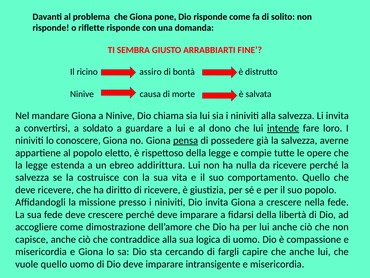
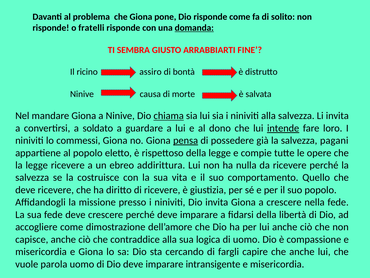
riflette: riflette -> fratelli
domanda underline: none -> present
chiama underline: none -> present
conoscere: conoscere -> commessi
averne: averne -> pagani
legge estenda: estenda -> ricevere
vuole quello: quello -> parola
